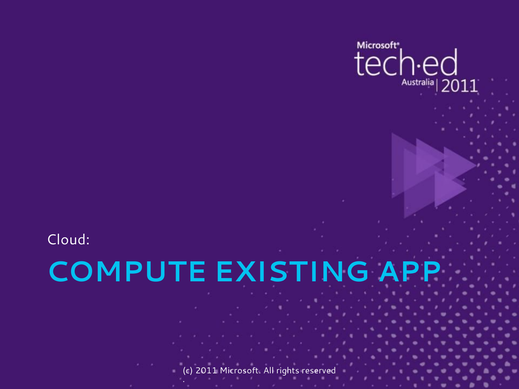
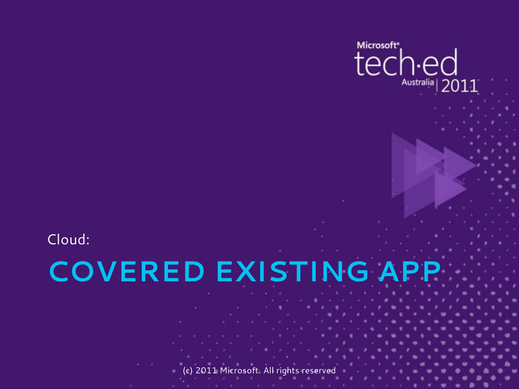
COMPUTE: COMPUTE -> COVERED
